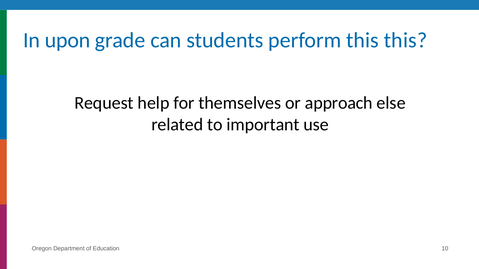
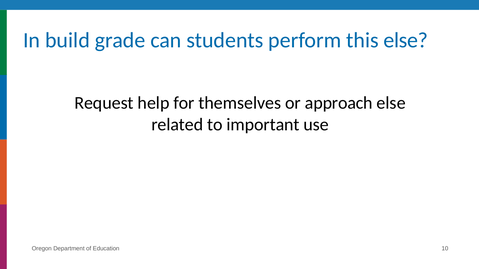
upon: upon -> build
this this: this -> else
